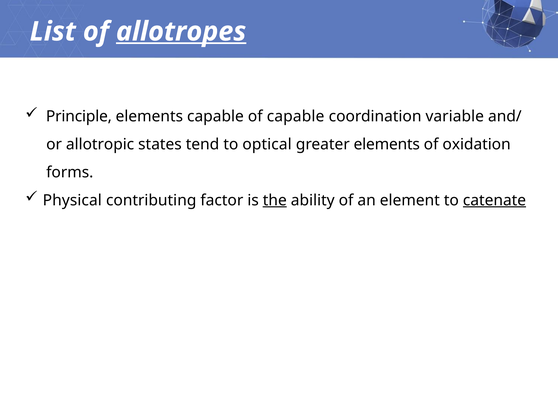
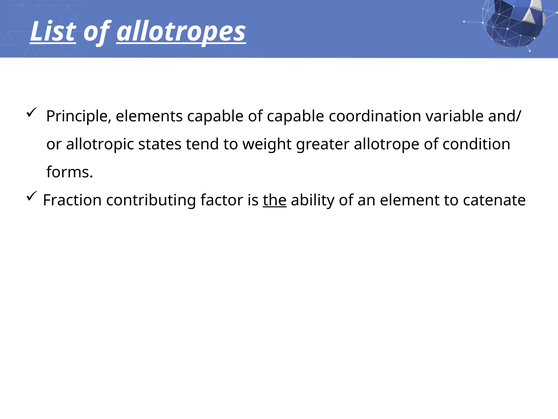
List underline: none -> present
optical: optical -> weight
greater elements: elements -> allotrope
oxidation: oxidation -> condition
Physical: Physical -> Fraction
catenate underline: present -> none
